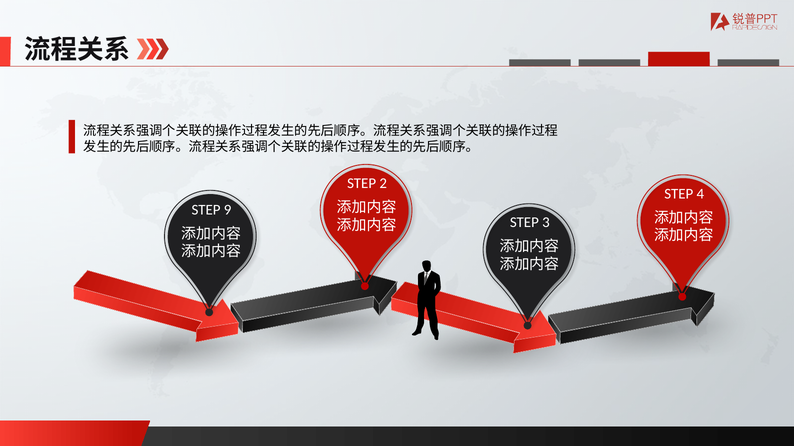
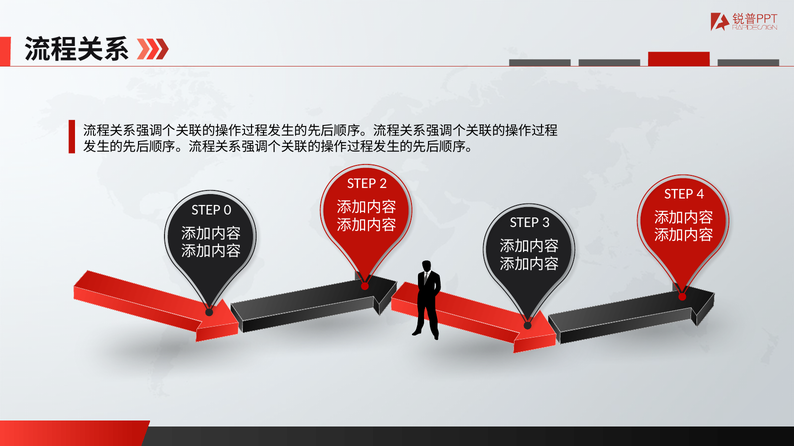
9: 9 -> 0
